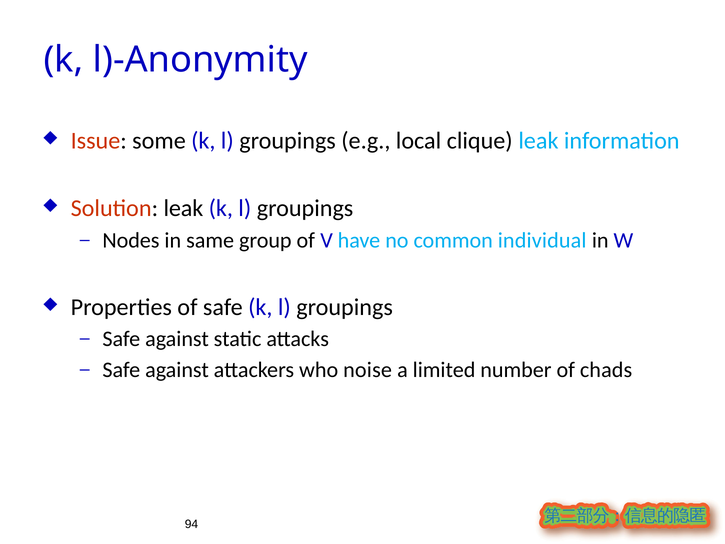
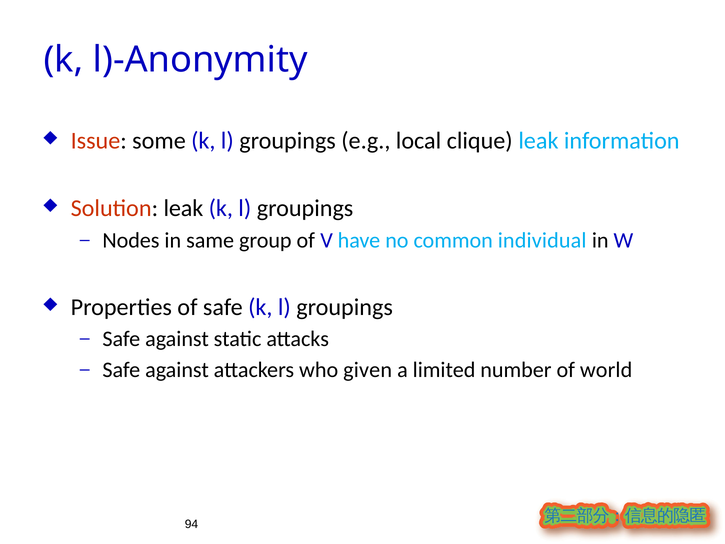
noise: noise -> given
chads: chads -> world
